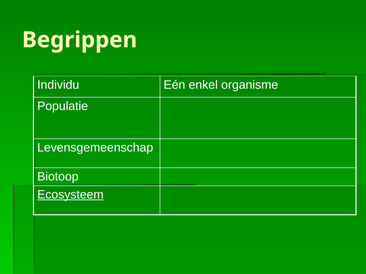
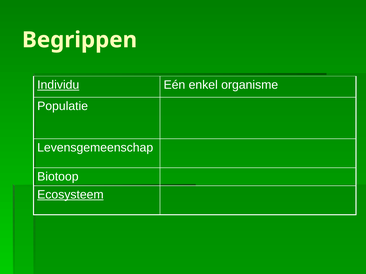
Individu underline: none -> present
